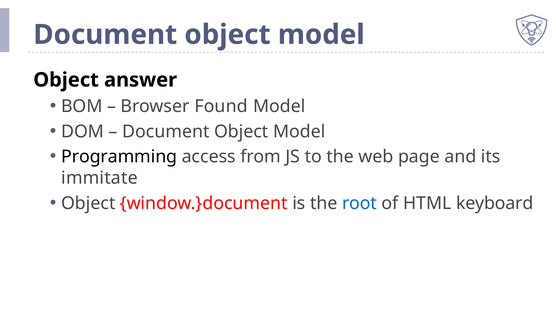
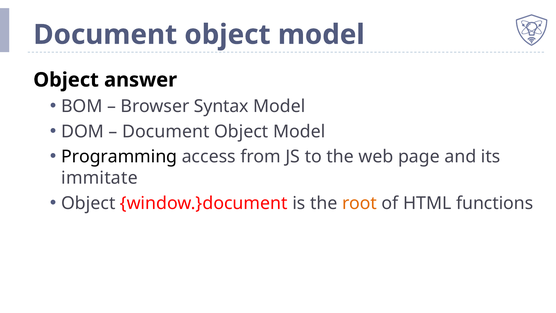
Found: Found -> Syntax
root colour: blue -> orange
keyboard: keyboard -> functions
